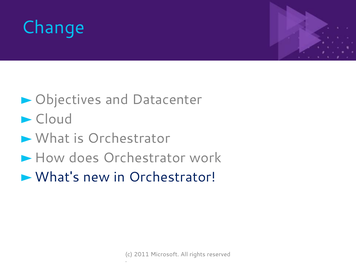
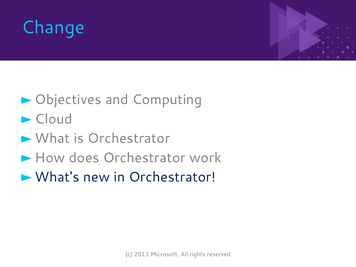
Datacenter: Datacenter -> Computing
